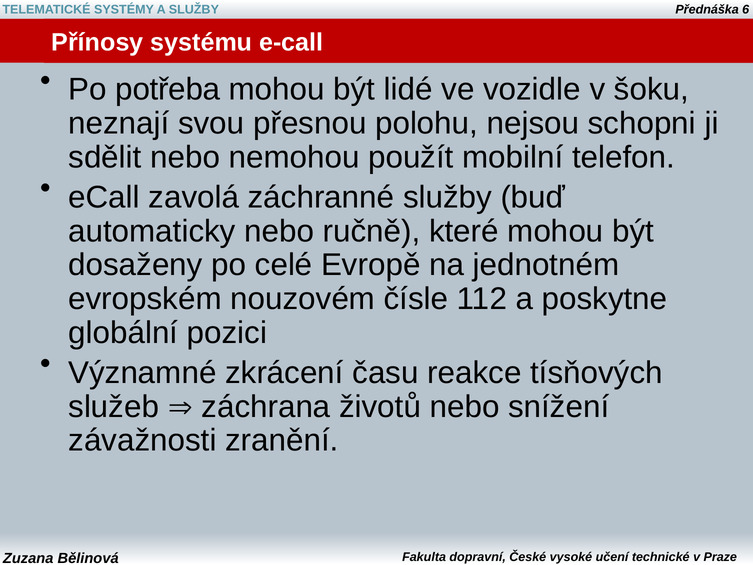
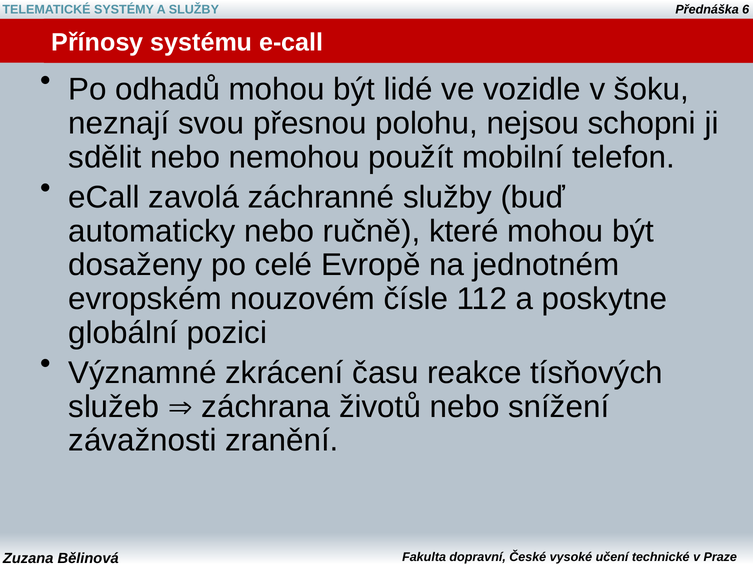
potřeba: potřeba -> odhadů
